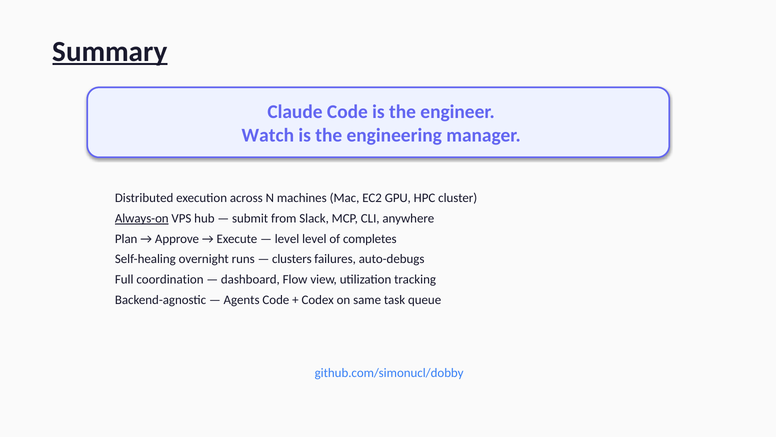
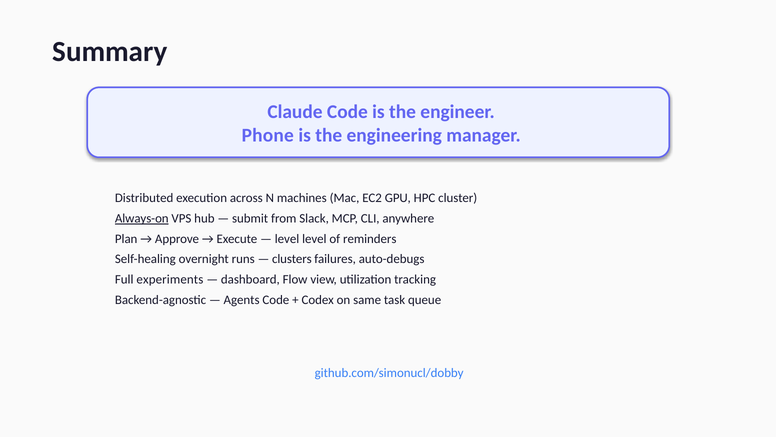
Summary underline: present -> none
Watch: Watch -> Phone
completes: completes -> reminders
coordination: coordination -> experiments
